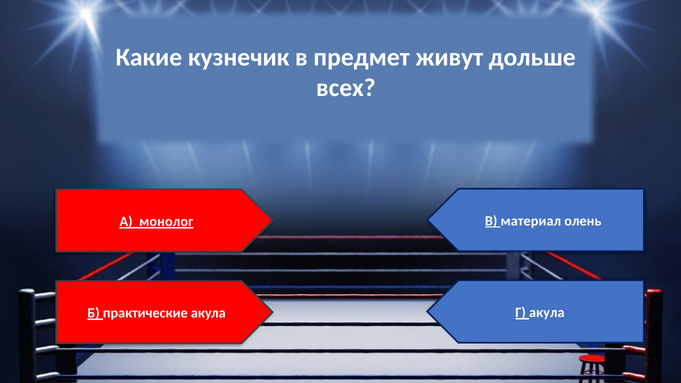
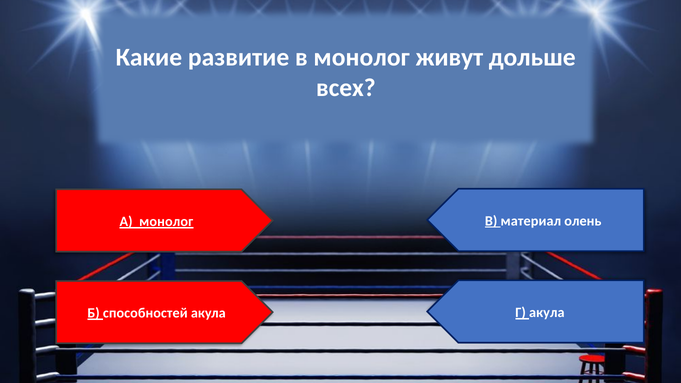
кузнечик: кузнечик -> развитие
в предмет: предмет -> монолог
практические: практические -> способностей
